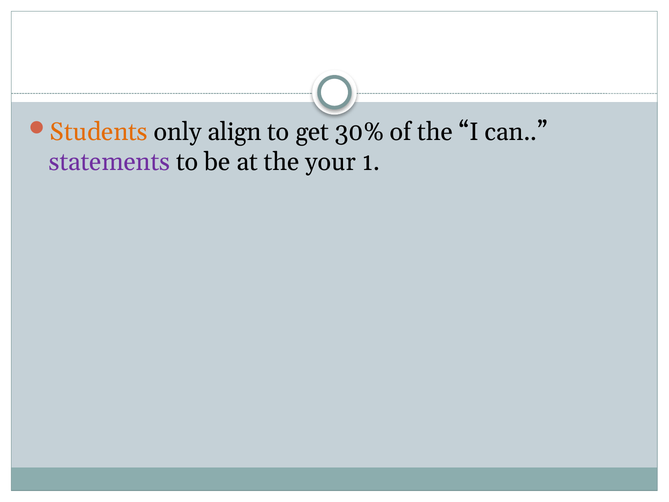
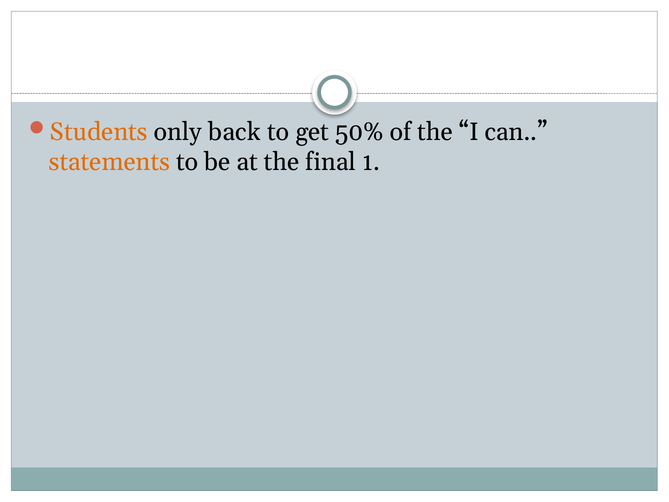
align: align -> back
30%: 30% -> 50%
statements colour: purple -> orange
your: your -> final
